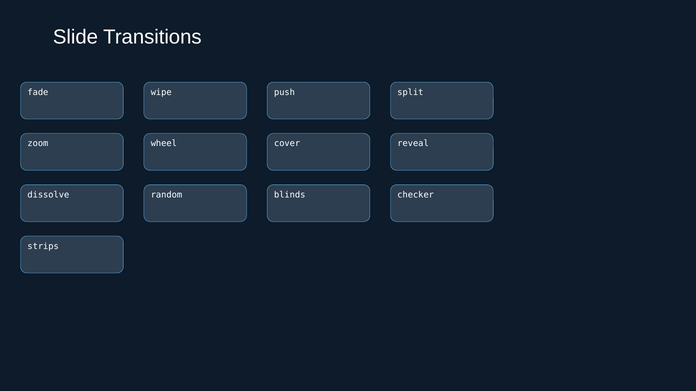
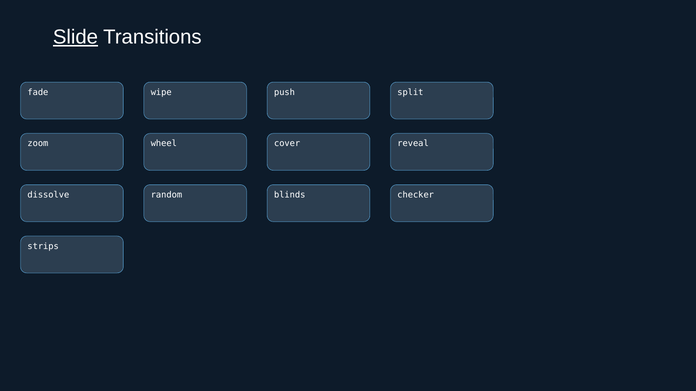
Slide underline: none -> present
